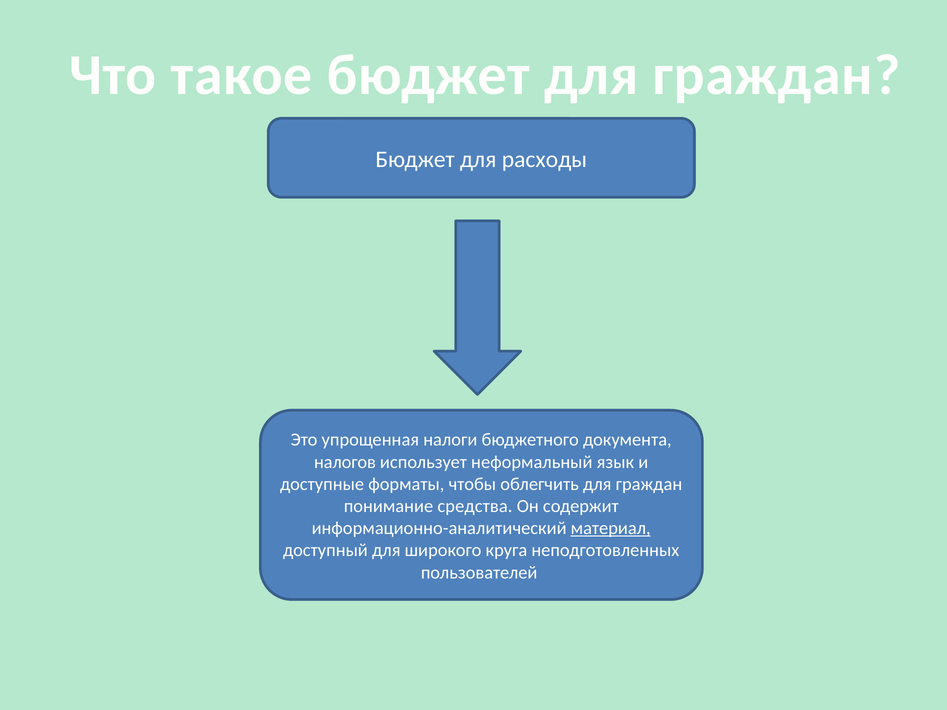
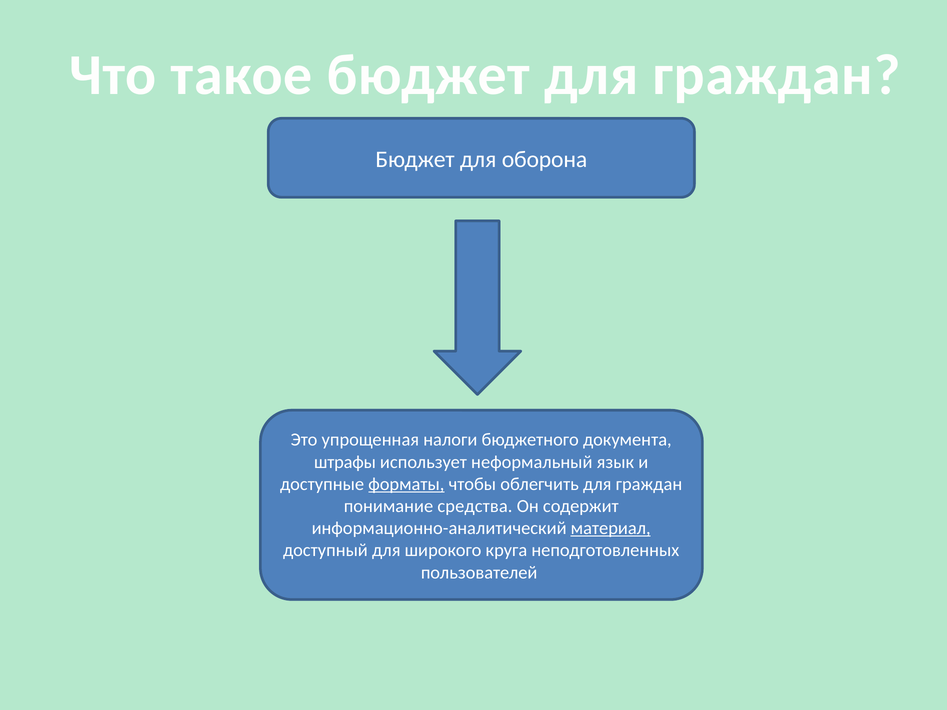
расходы: расходы -> оборона
налогов: налогов -> штрафы
форматы underline: none -> present
